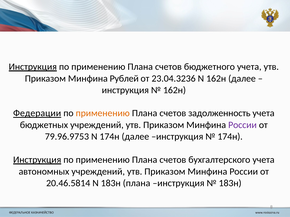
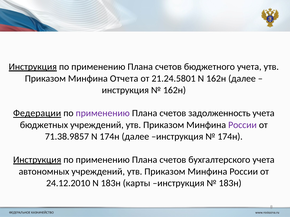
Рублей: Рублей -> Отчета
23.04.3236: 23.04.3236 -> 21.24.5801
применению at (103, 113) colour: orange -> purple
79.96.9753: 79.96.9753 -> 71.38.9857
20.46.5814: 20.46.5814 -> 24.12.2010
183н плана: плана -> карты
